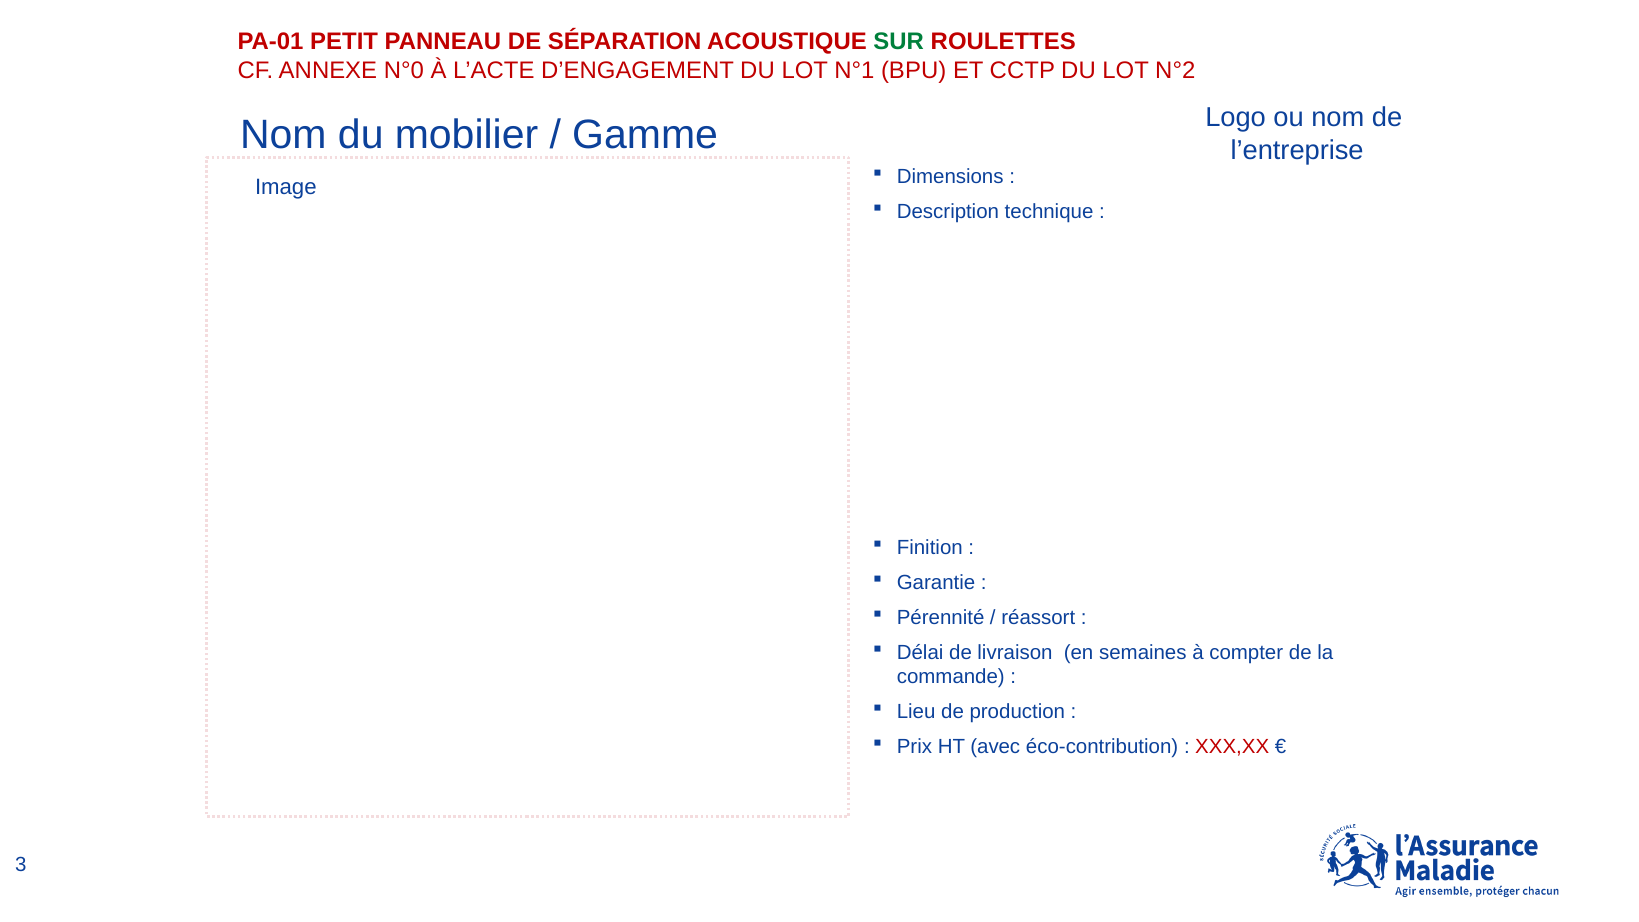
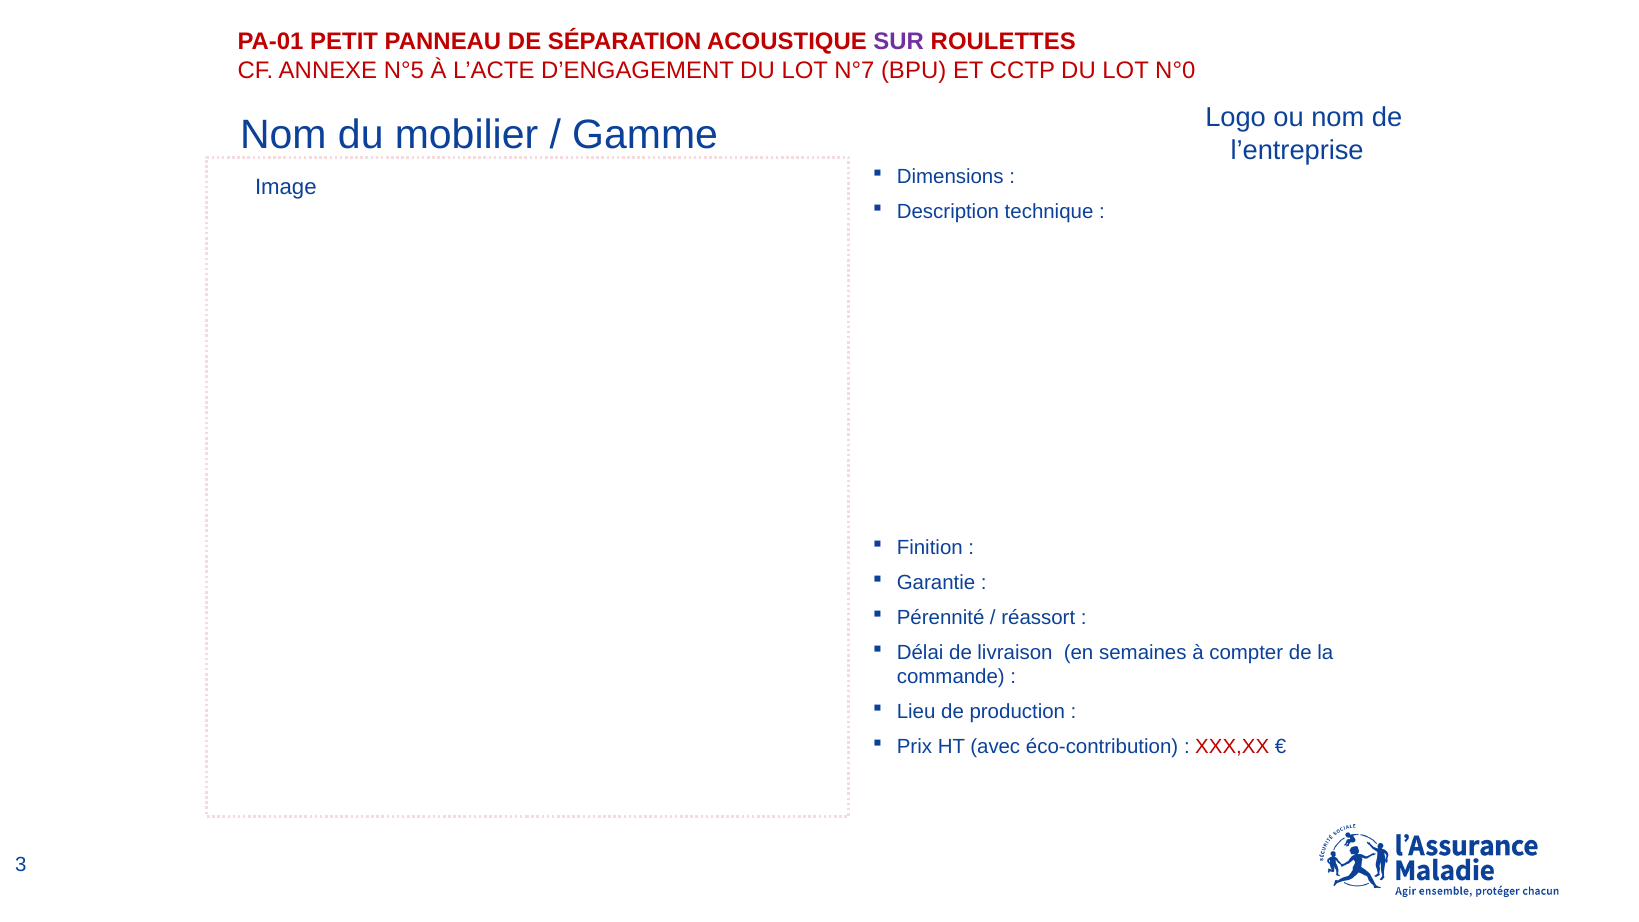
SUR colour: green -> purple
N°0: N°0 -> N°5
N°1: N°1 -> N°7
N°2: N°2 -> N°0
